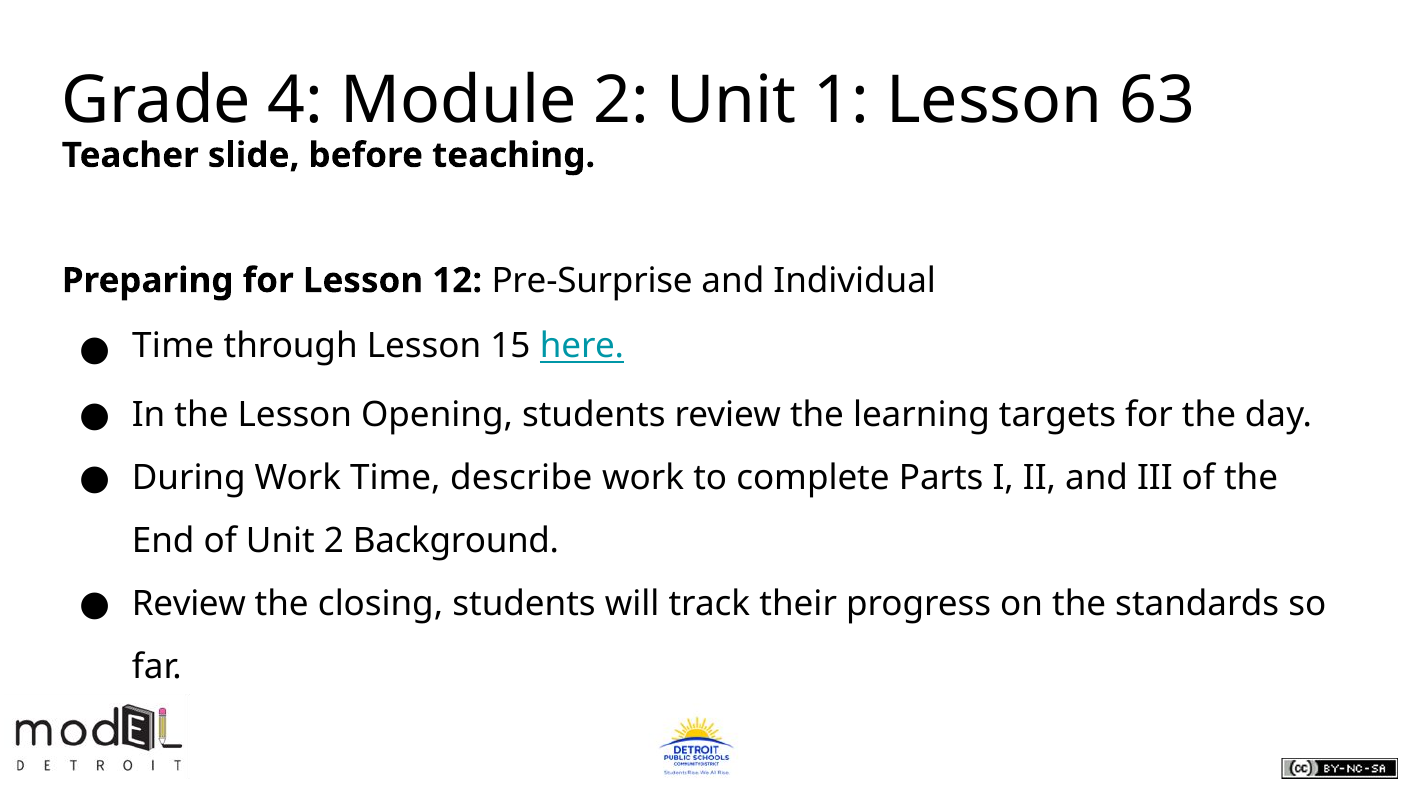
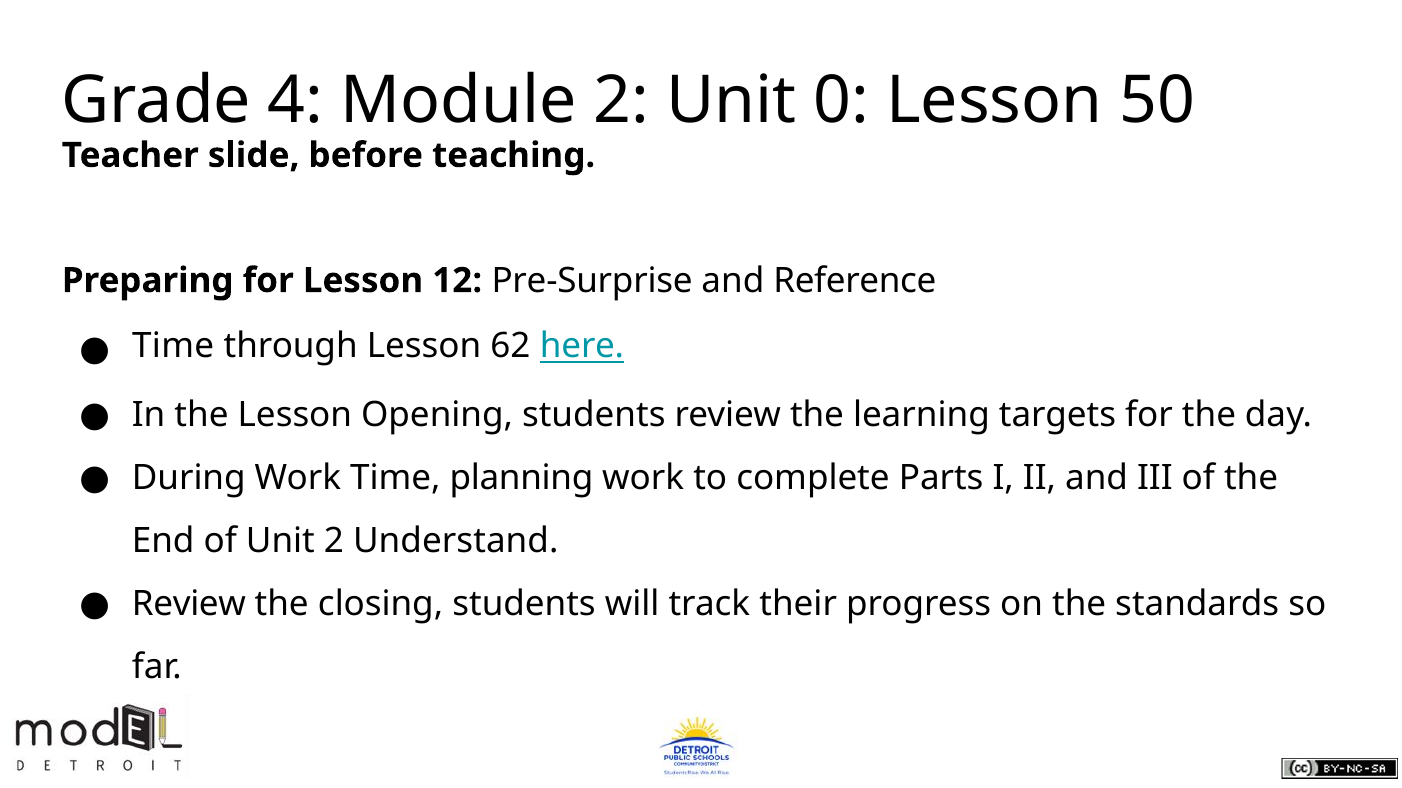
1: 1 -> 0
63: 63 -> 50
Individual: Individual -> Reference
15: 15 -> 62
describe: describe -> planning
Background: Background -> Understand
